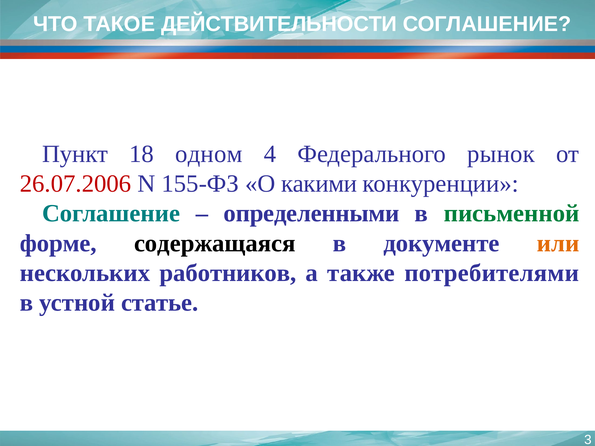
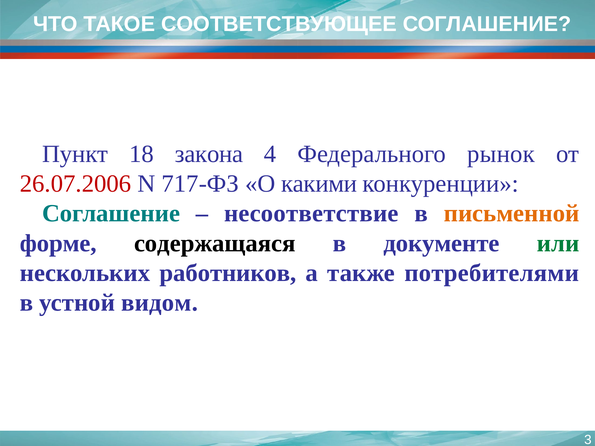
ДЕЙСТВИТЕЛЬНОСТИ: ДЕЙСТВИТЕЛЬНОСТИ -> СООТВЕТСТВУЮЩЕЕ
одном: одном -> закона
155-ФЗ: 155-ФЗ -> 717-ФЗ
определенными: определенными -> несоответствие
письменной colour: green -> orange
или colour: orange -> green
статье: статье -> видом
